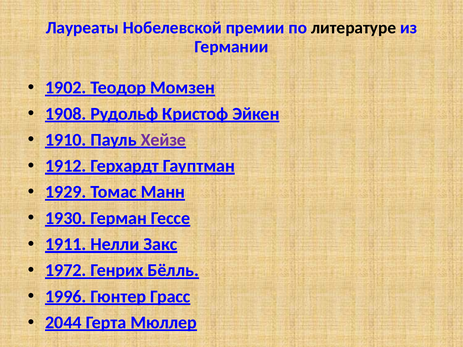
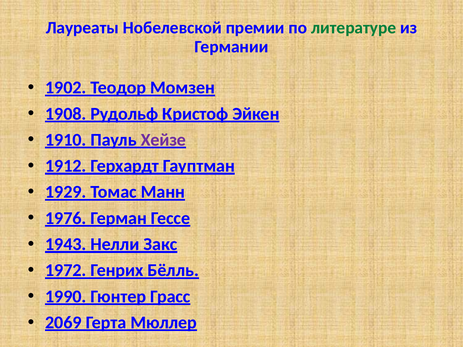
литературе colour: black -> green
1930: 1930 -> 1976
1911: 1911 -> 1943
1996: 1996 -> 1990
2044: 2044 -> 2069
